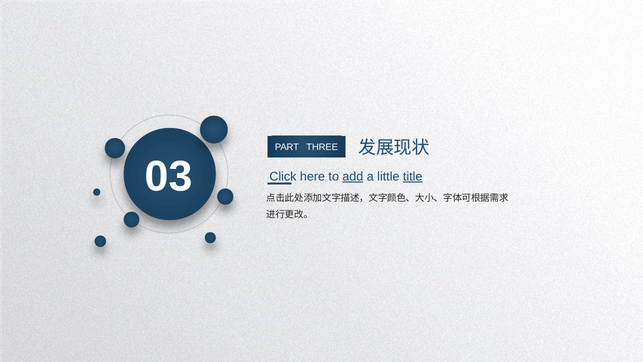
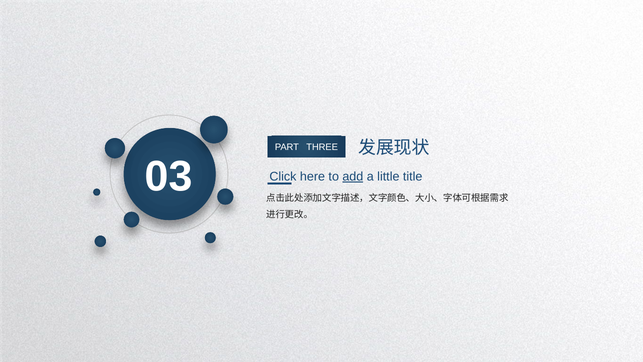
title underline: present -> none
